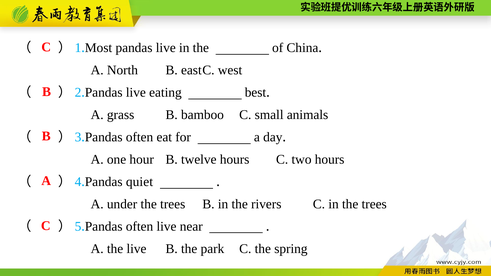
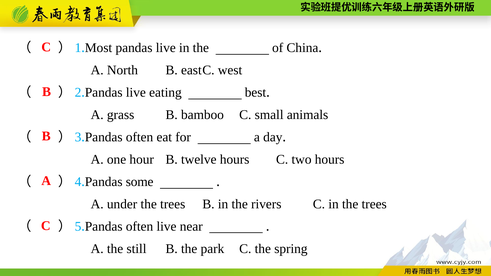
quiet: quiet -> some
the live: live -> still
